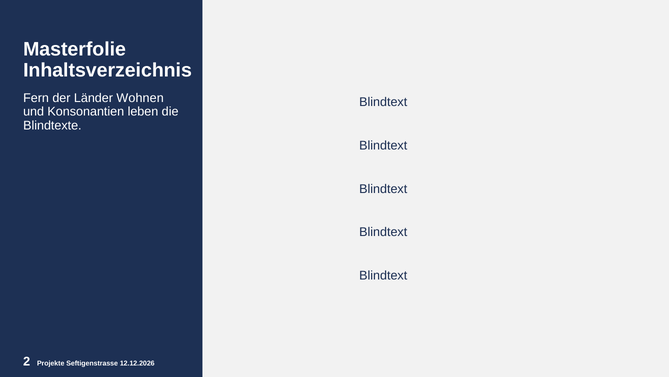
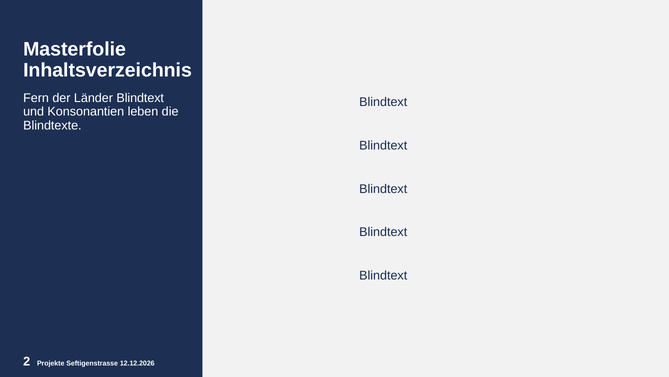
Länder Wohnen: Wohnen -> Blindtext
